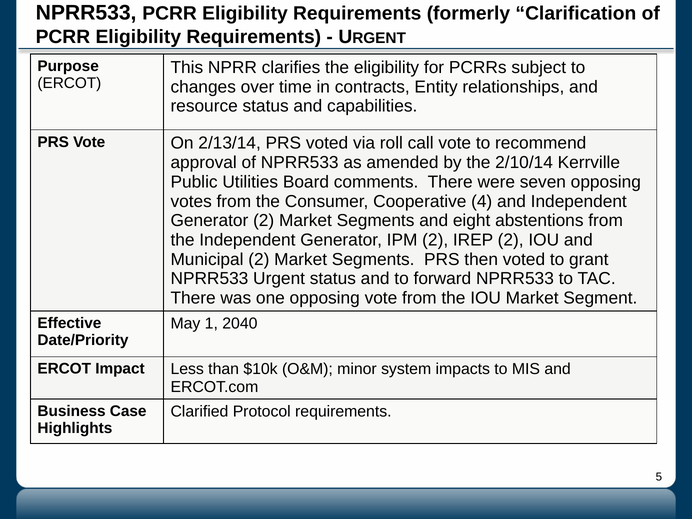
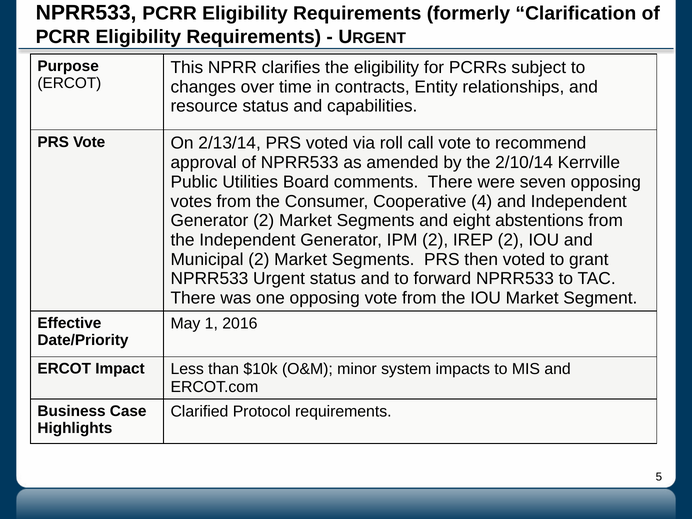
2040: 2040 -> 2016
